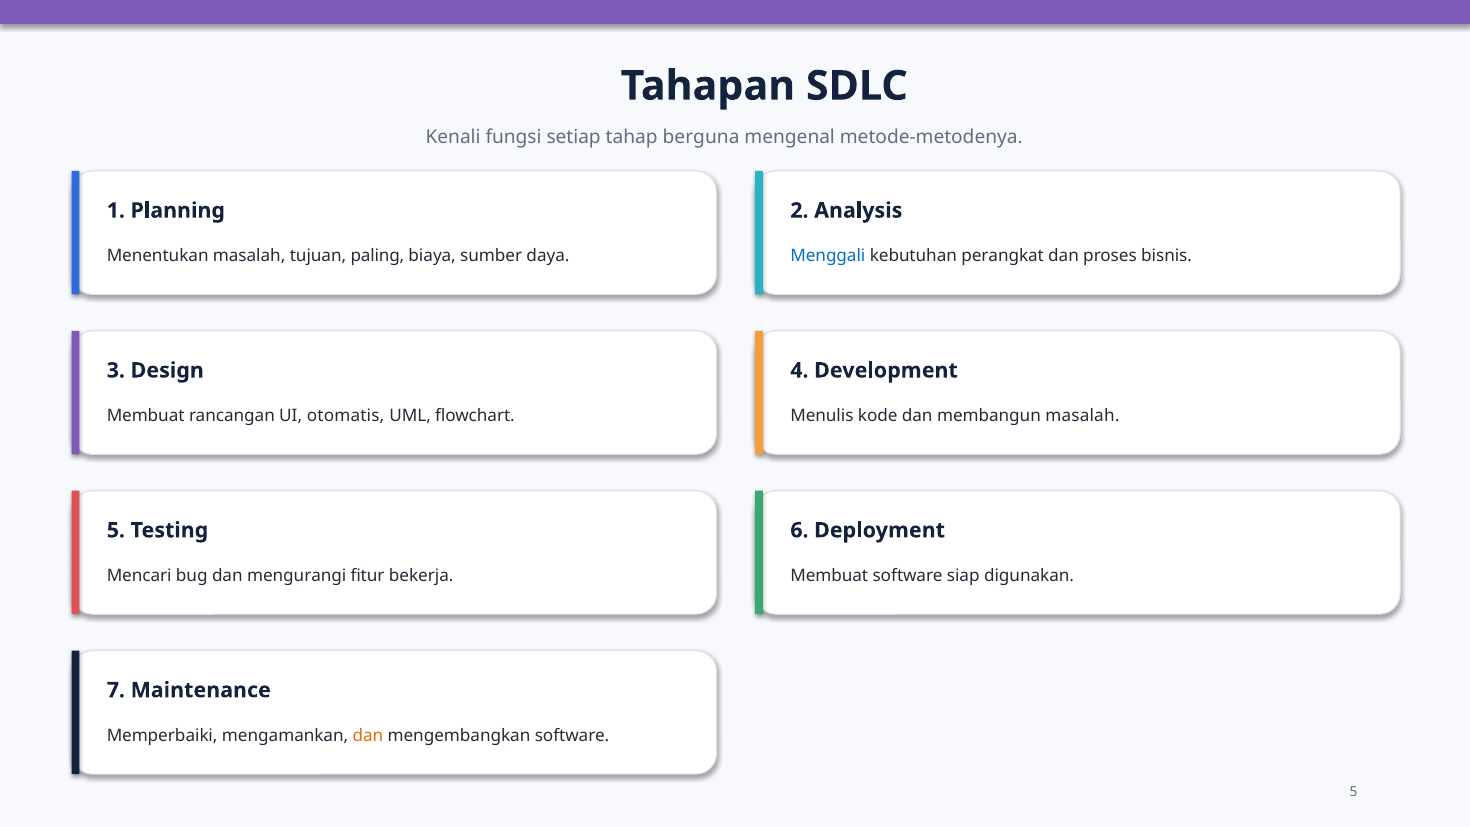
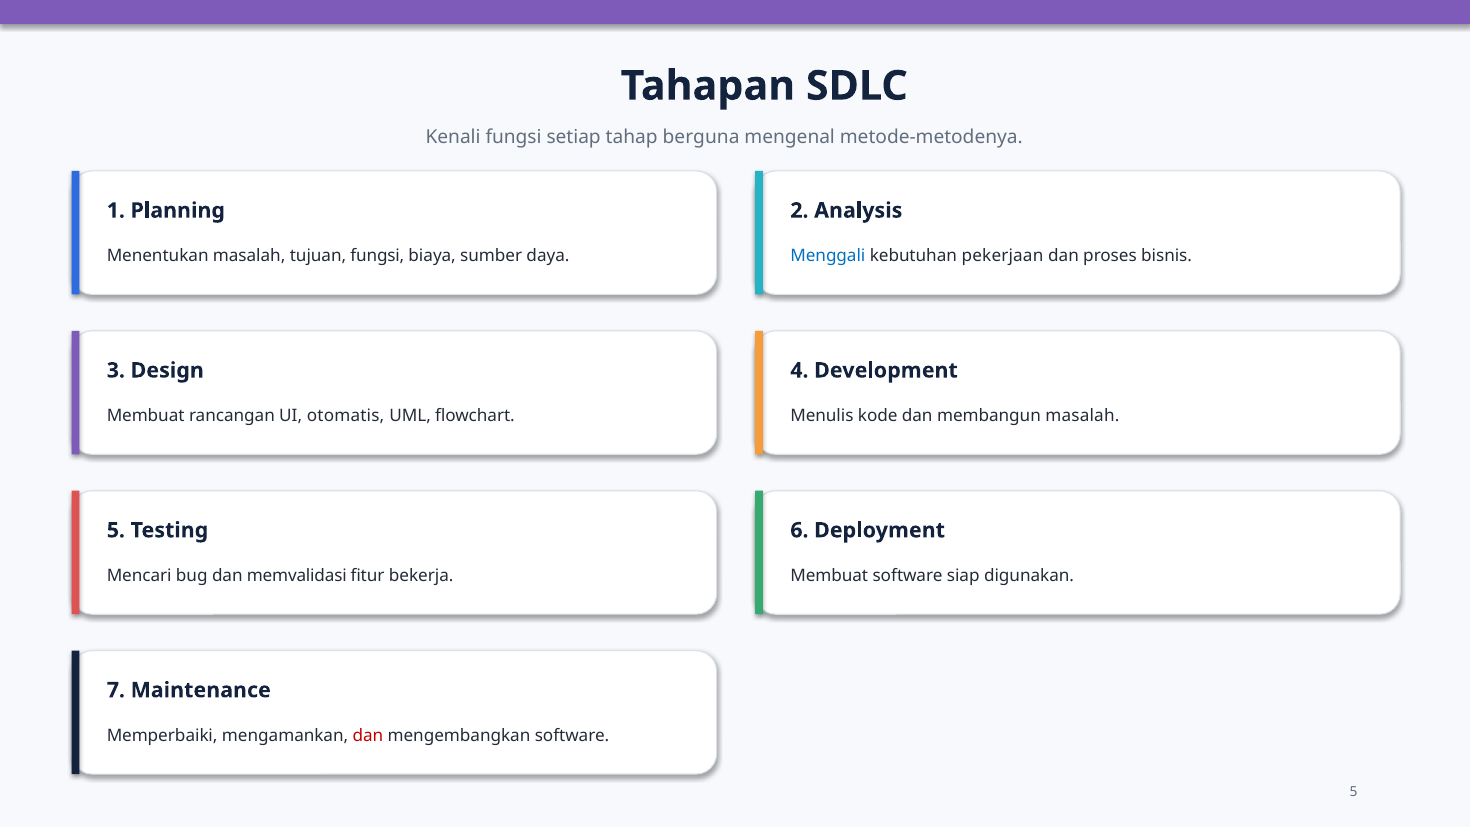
tujuan paling: paling -> fungsi
perangkat: perangkat -> pekerjaan
mengurangi: mengurangi -> memvalidasi
dan at (368, 736) colour: orange -> red
